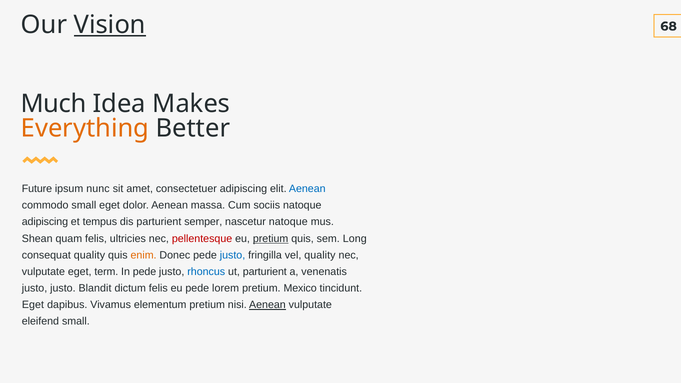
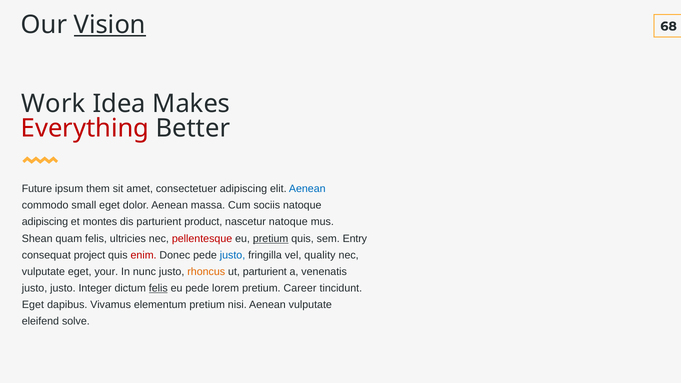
Much: Much -> Work
Everything colour: orange -> red
nunc: nunc -> them
tempus: tempus -> montes
semper: semper -> product
Long: Long -> Entry
consequat quality: quality -> project
enim colour: orange -> red
term: term -> your
In pede: pede -> nunc
rhoncus colour: blue -> orange
Blandit: Blandit -> Integer
felis at (158, 288) underline: none -> present
Mexico: Mexico -> Career
Aenean at (267, 305) underline: present -> none
eleifend small: small -> solve
